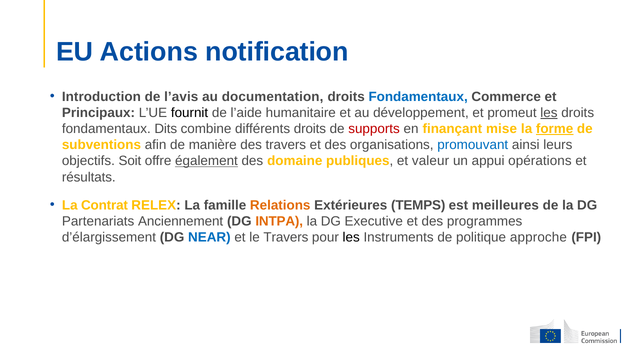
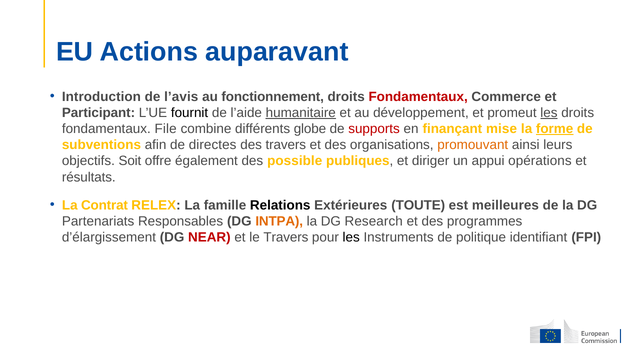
notification: notification -> auparavant
documentation: documentation -> fonctionnement
Fondamentaux at (418, 97) colour: blue -> red
Principaux: Principaux -> Participant
humanitaire underline: none -> present
Dits: Dits -> File
différents droits: droits -> globe
manière: manière -> directes
promouvant colour: blue -> orange
également underline: present -> none
domaine: domaine -> possible
valeur: valeur -> diriger
Relations colour: orange -> black
TEMPS: TEMPS -> TOUTE
Anciennement: Anciennement -> Responsables
Executive: Executive -> Research
NEAR colour: blue -> red
approche: approche -> identifiant
